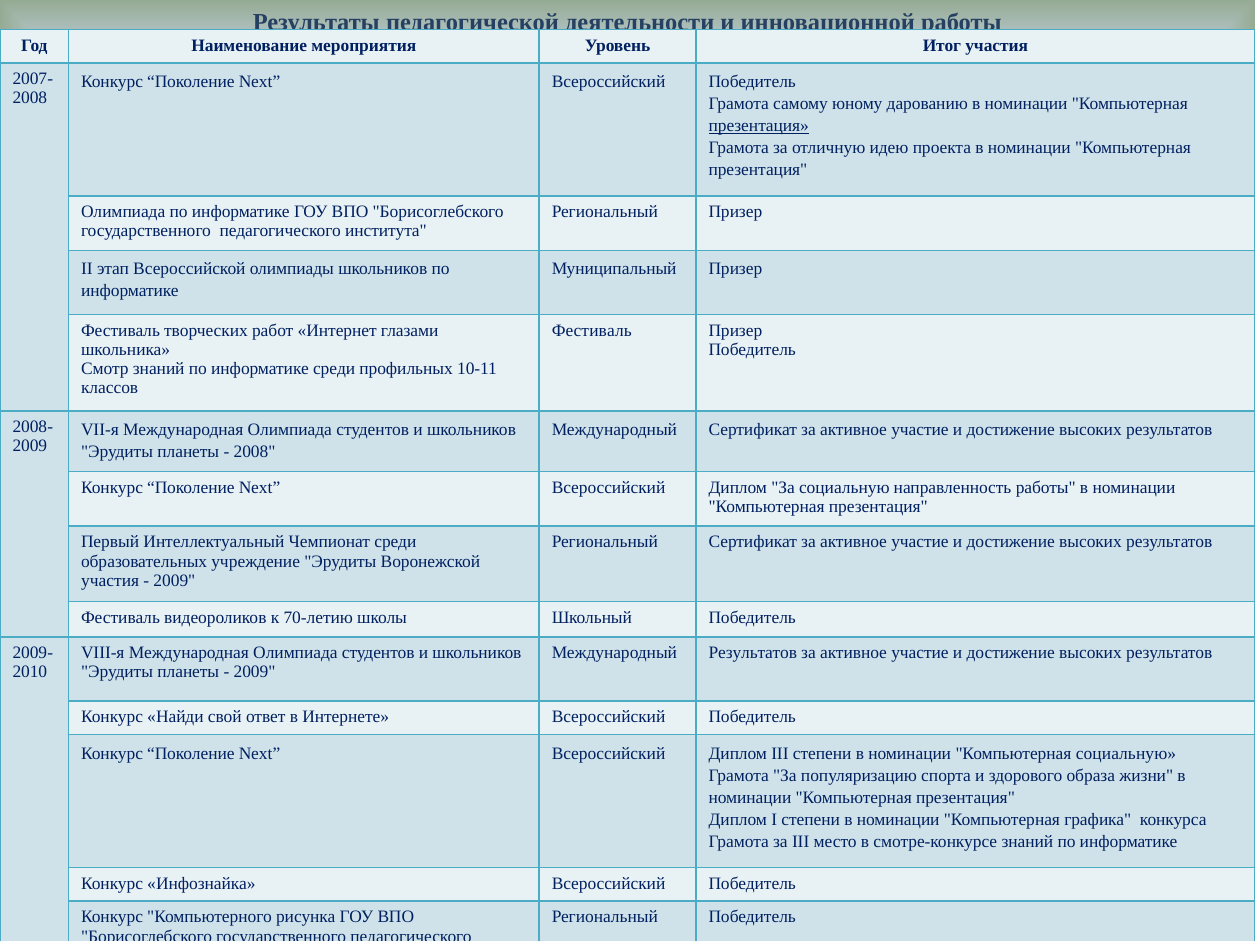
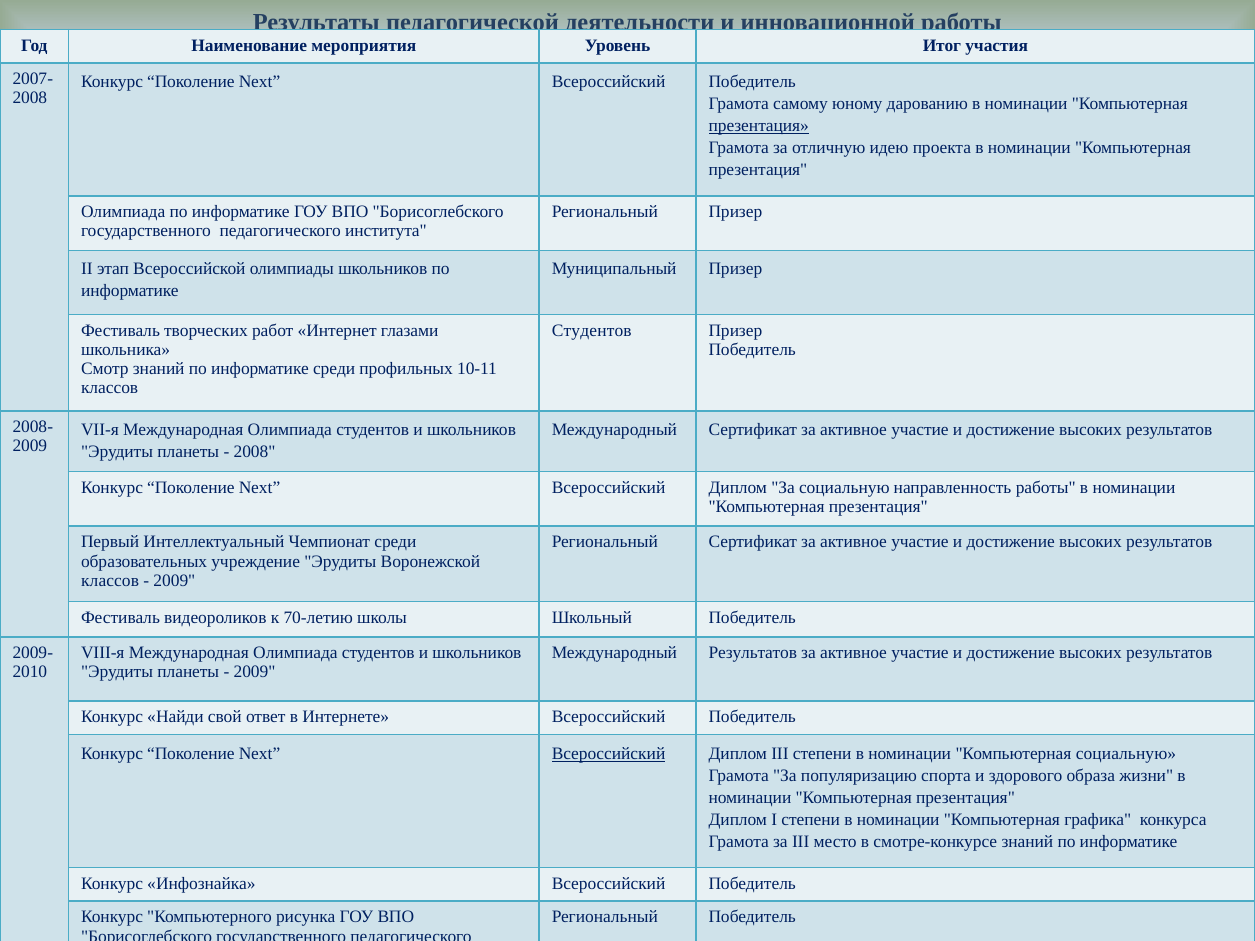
Фестиваль at (592, 331): Фестиваль -> Студентов
участия at (110, 581): участия -> классов
Всероссийский at (609, 754) underline: none -> present
